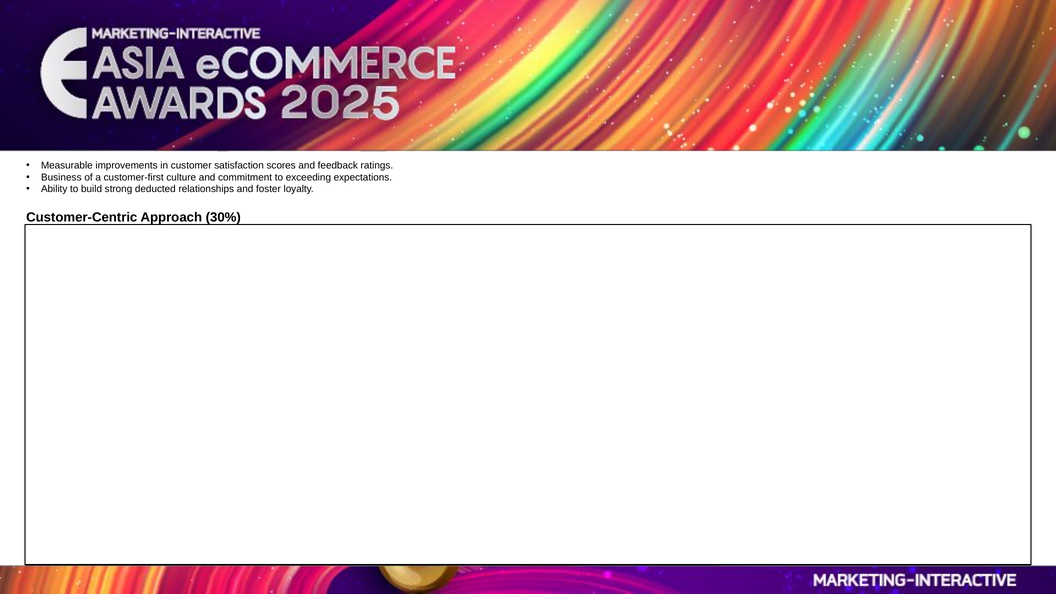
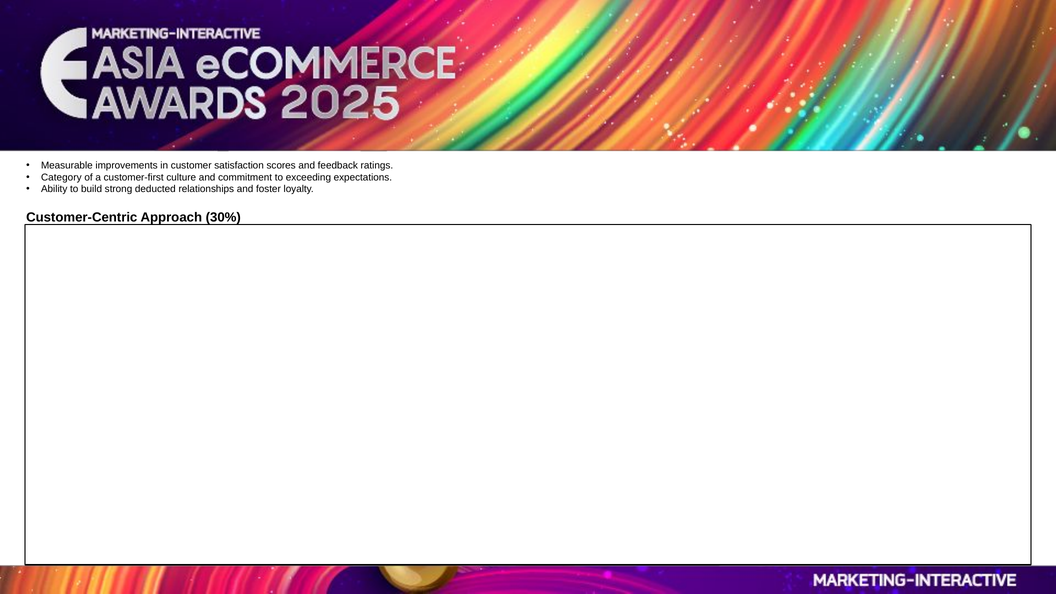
Business: Business -> Category
